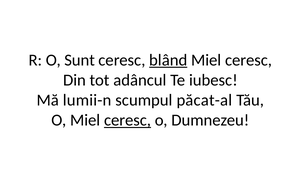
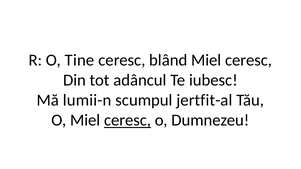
Sunt: Sunt -> Tine
blând underline: present -> none
păcat-al: păcat-al -> jertfit-al
